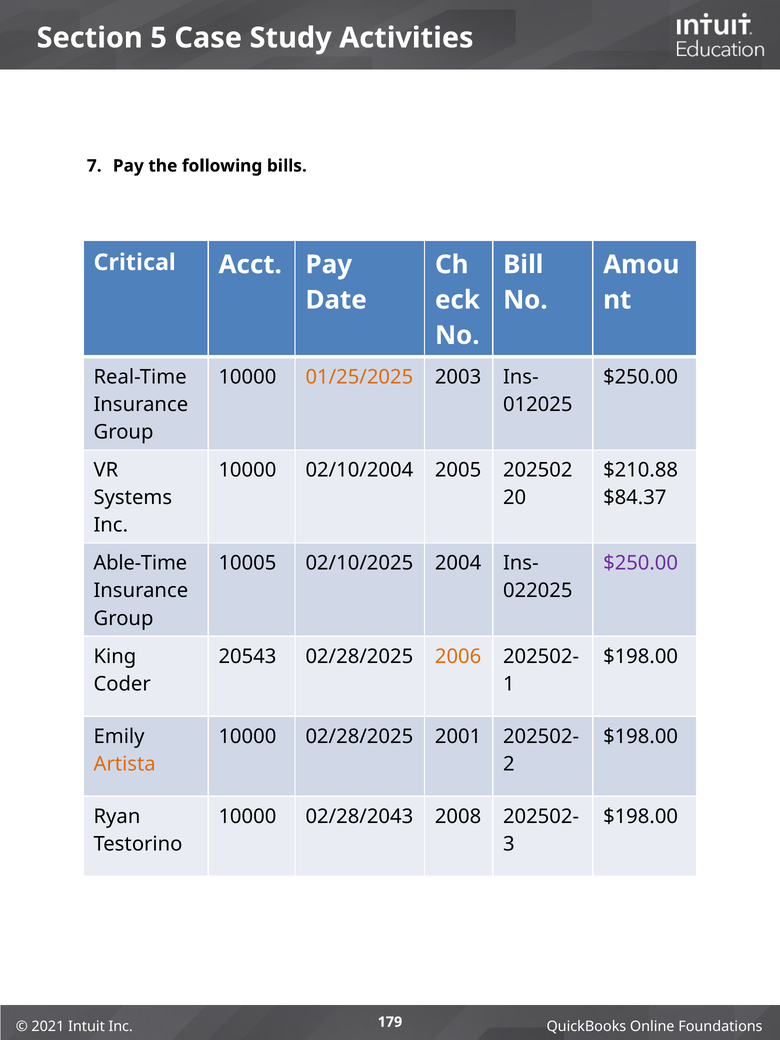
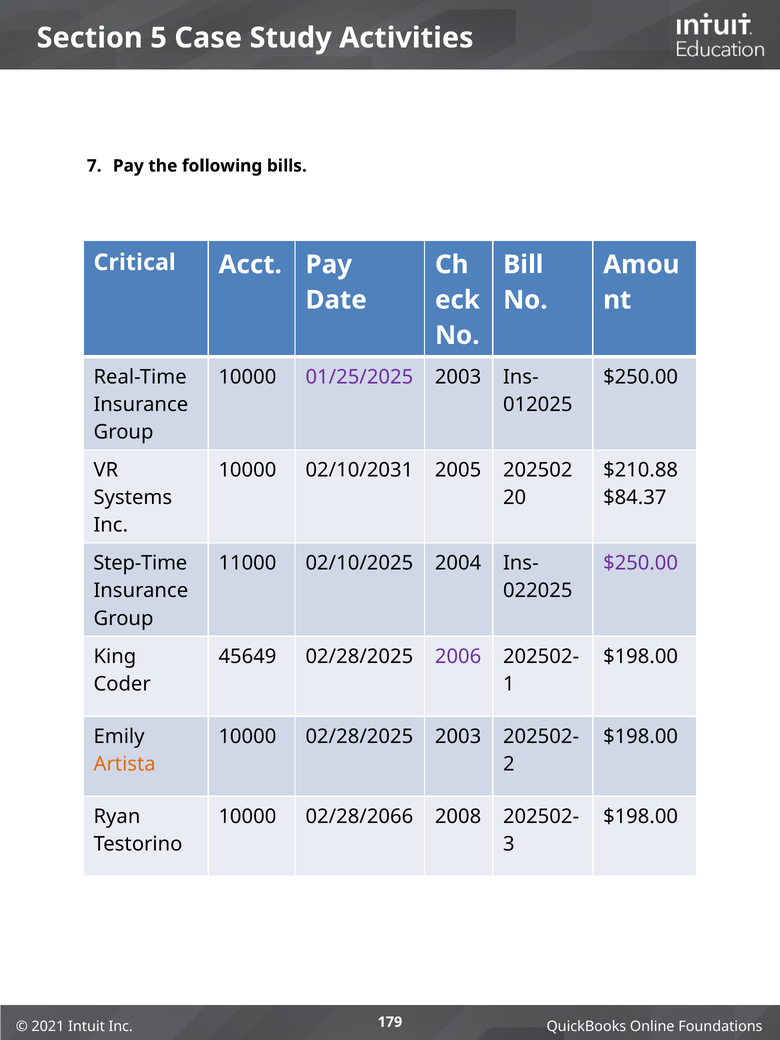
01/25/2025 colour: orange -> purple
02/10/2004: 02/10/2004 -> 02/10/2031
Able-Time: Able-Time -> Step-Time
10005: 10005 -> 11000
20543: 20543 -> 45649
2006 colour: orange -> purple
02/28/2025 2001: 2001 -> 2003
02/28/2043: 02/28/2043 -> 02/28/2066
